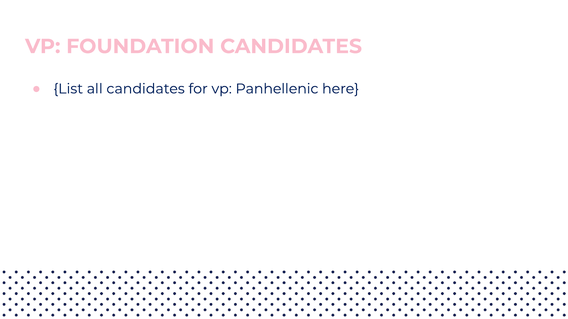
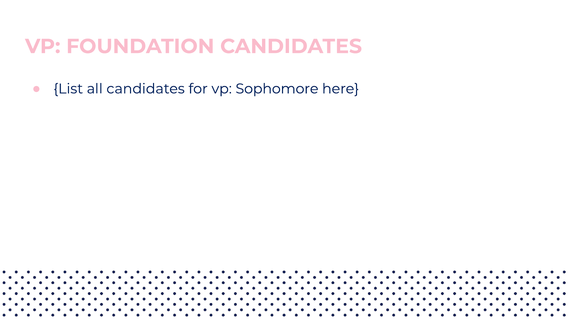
Panhellenic: Panhellenic -> Sophomore
